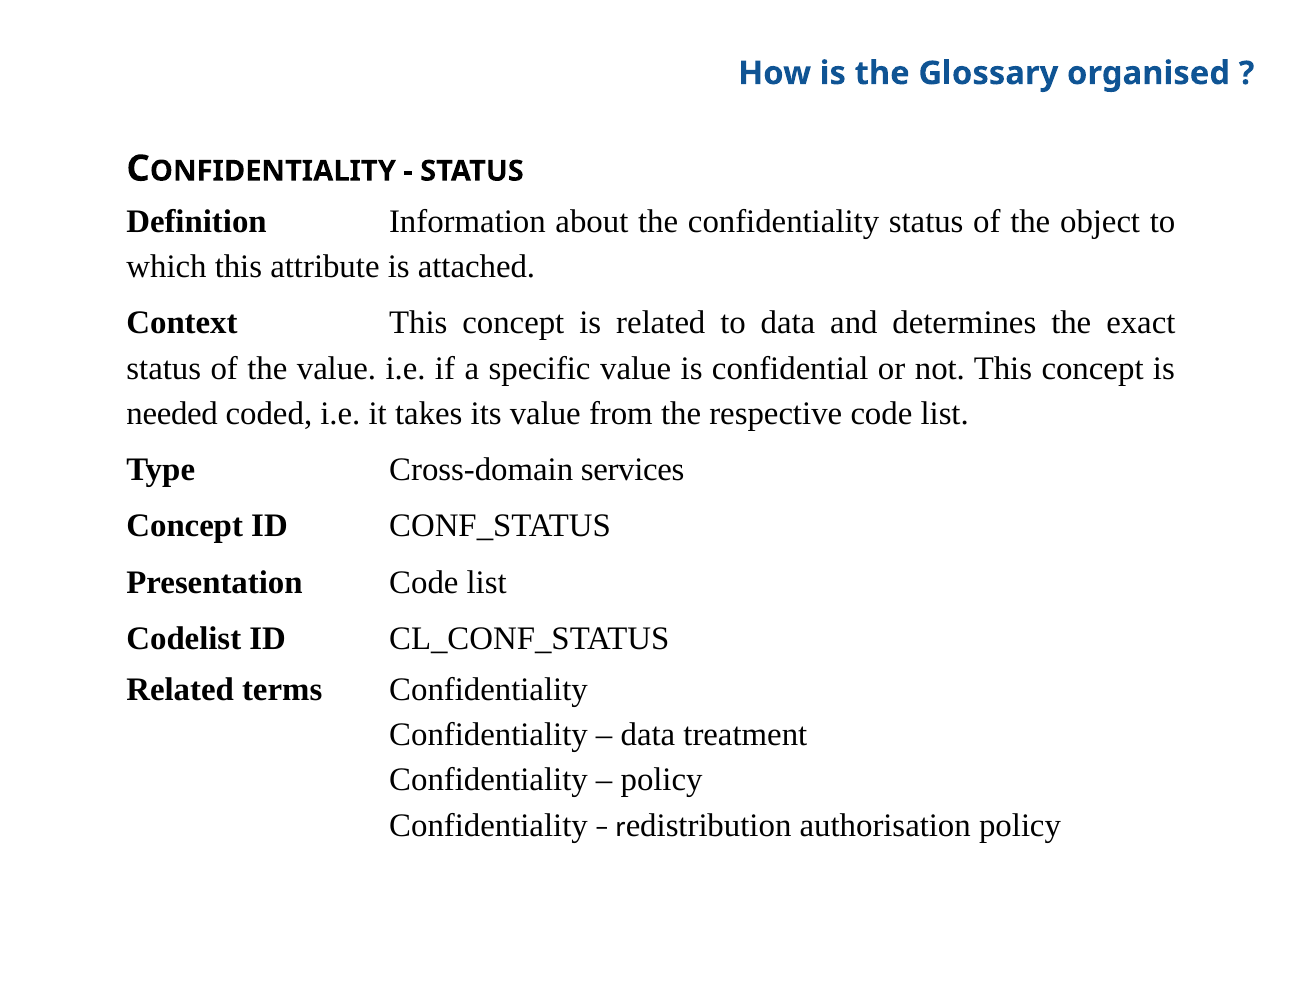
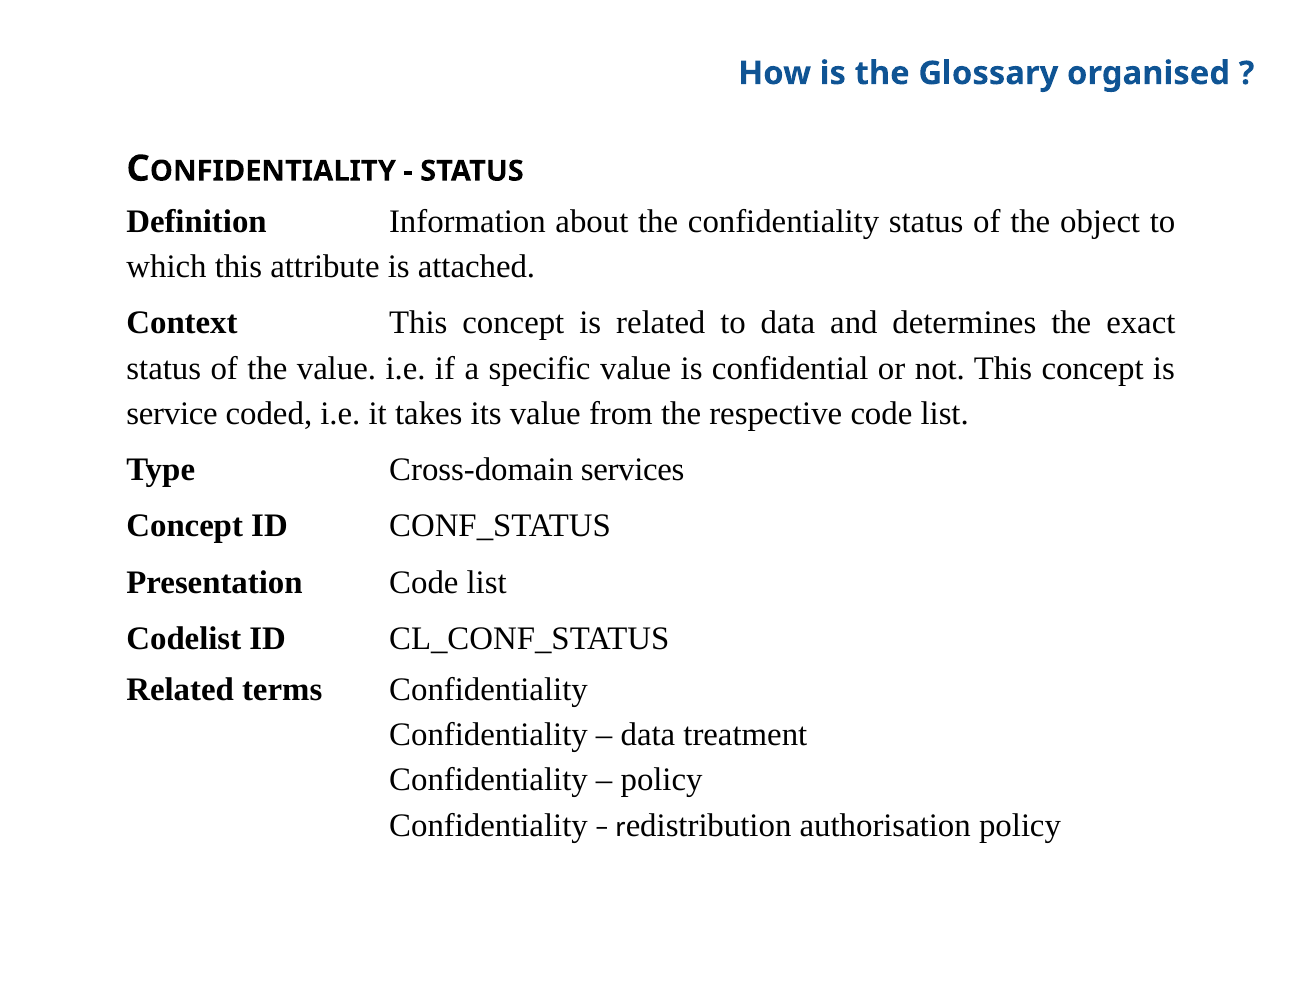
needed: needed -> service
